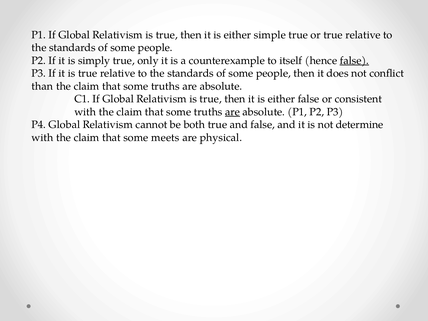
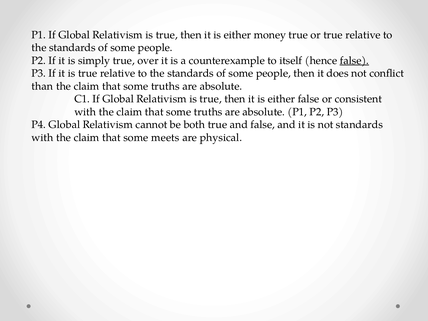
simple: simple -> money
only: only -> over
are at (233, 112) underline: present -> none
not determine: determine -> standards
